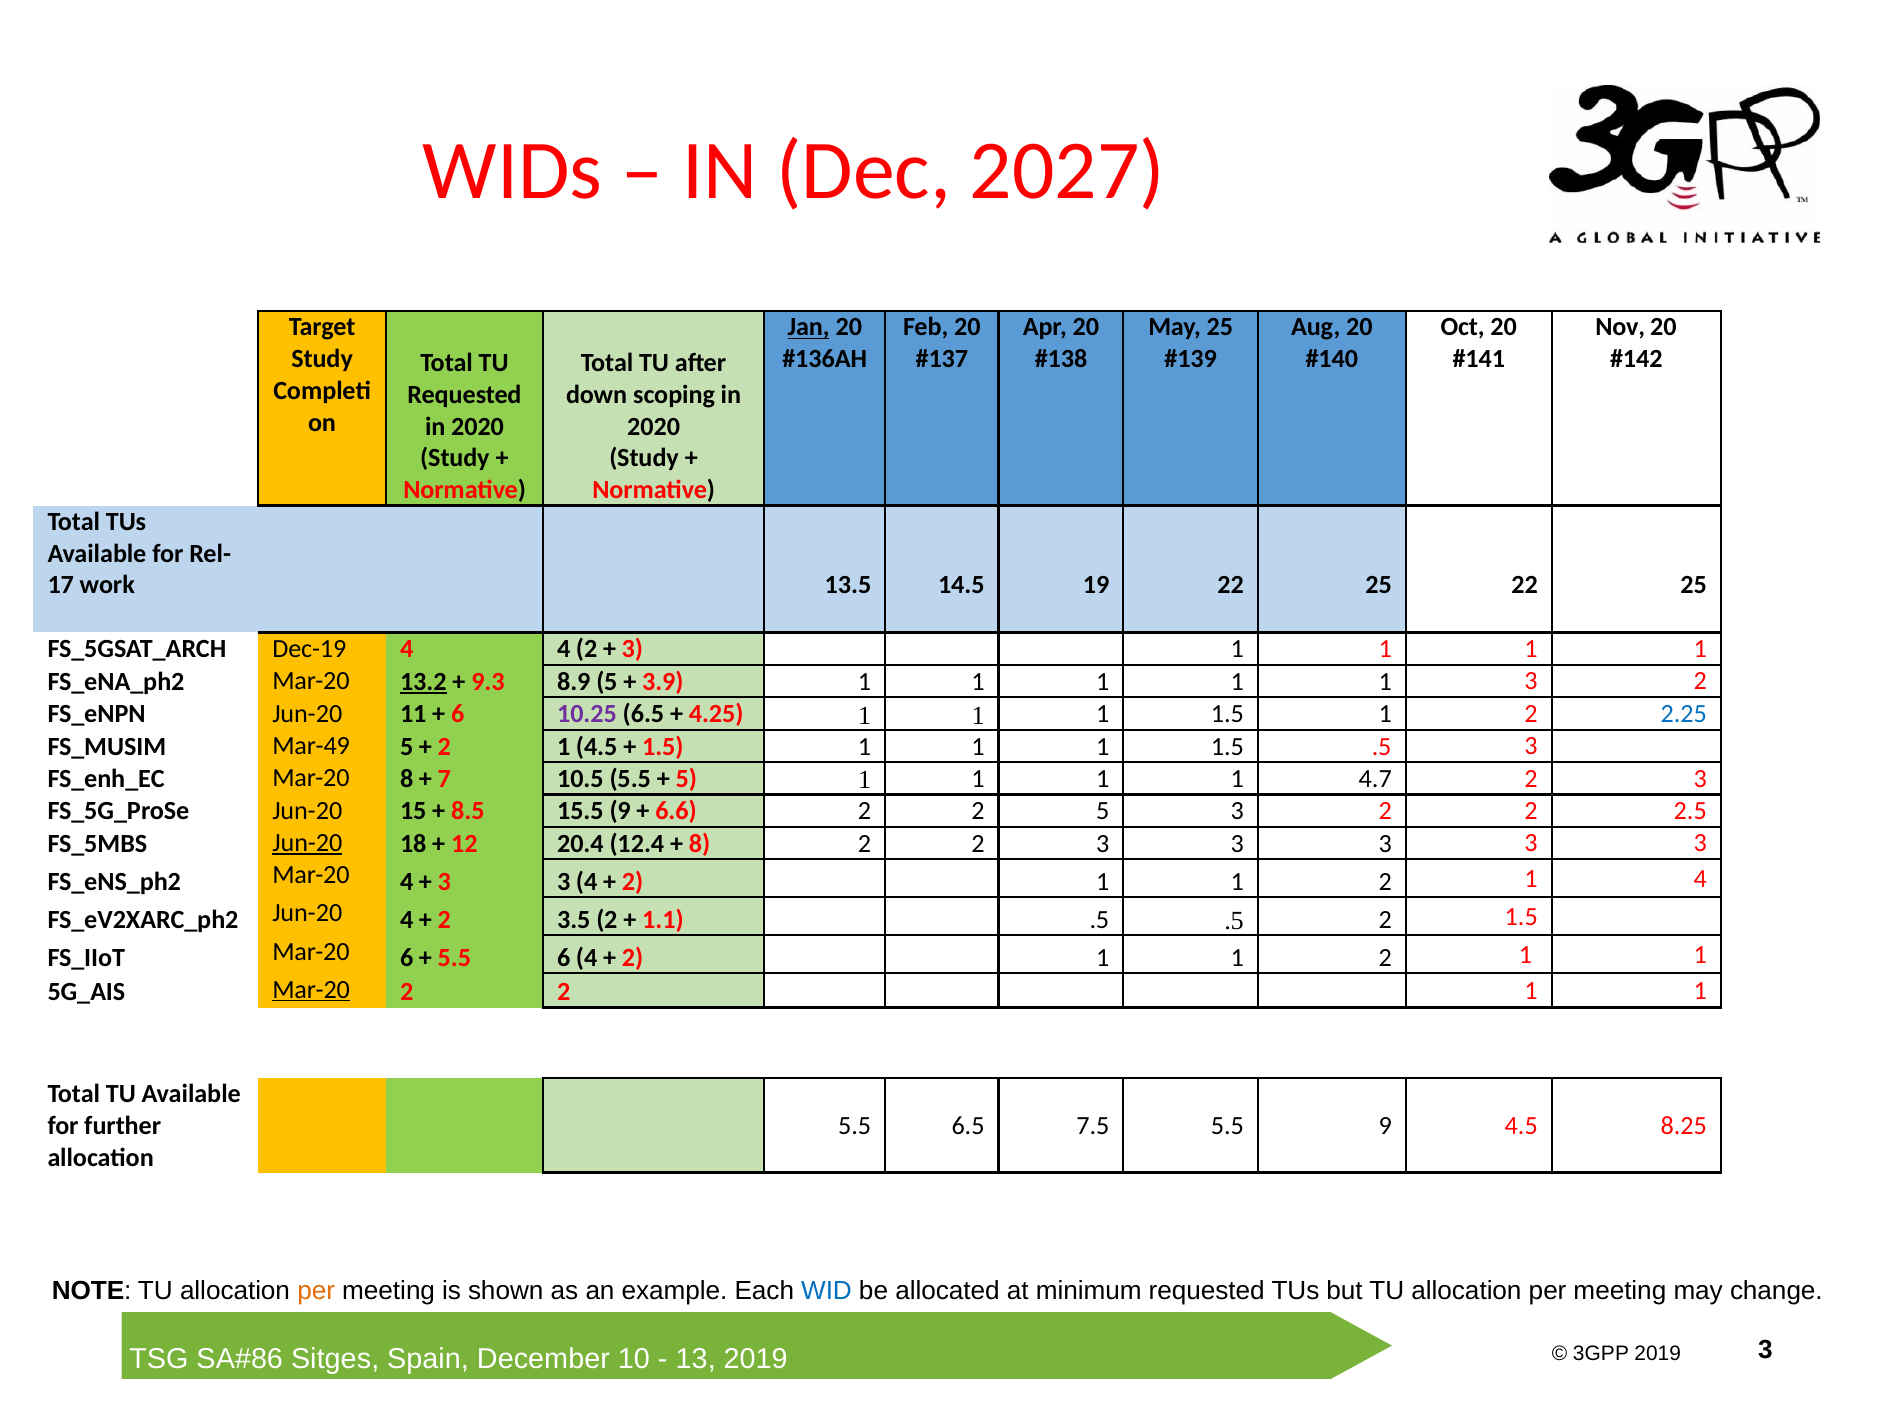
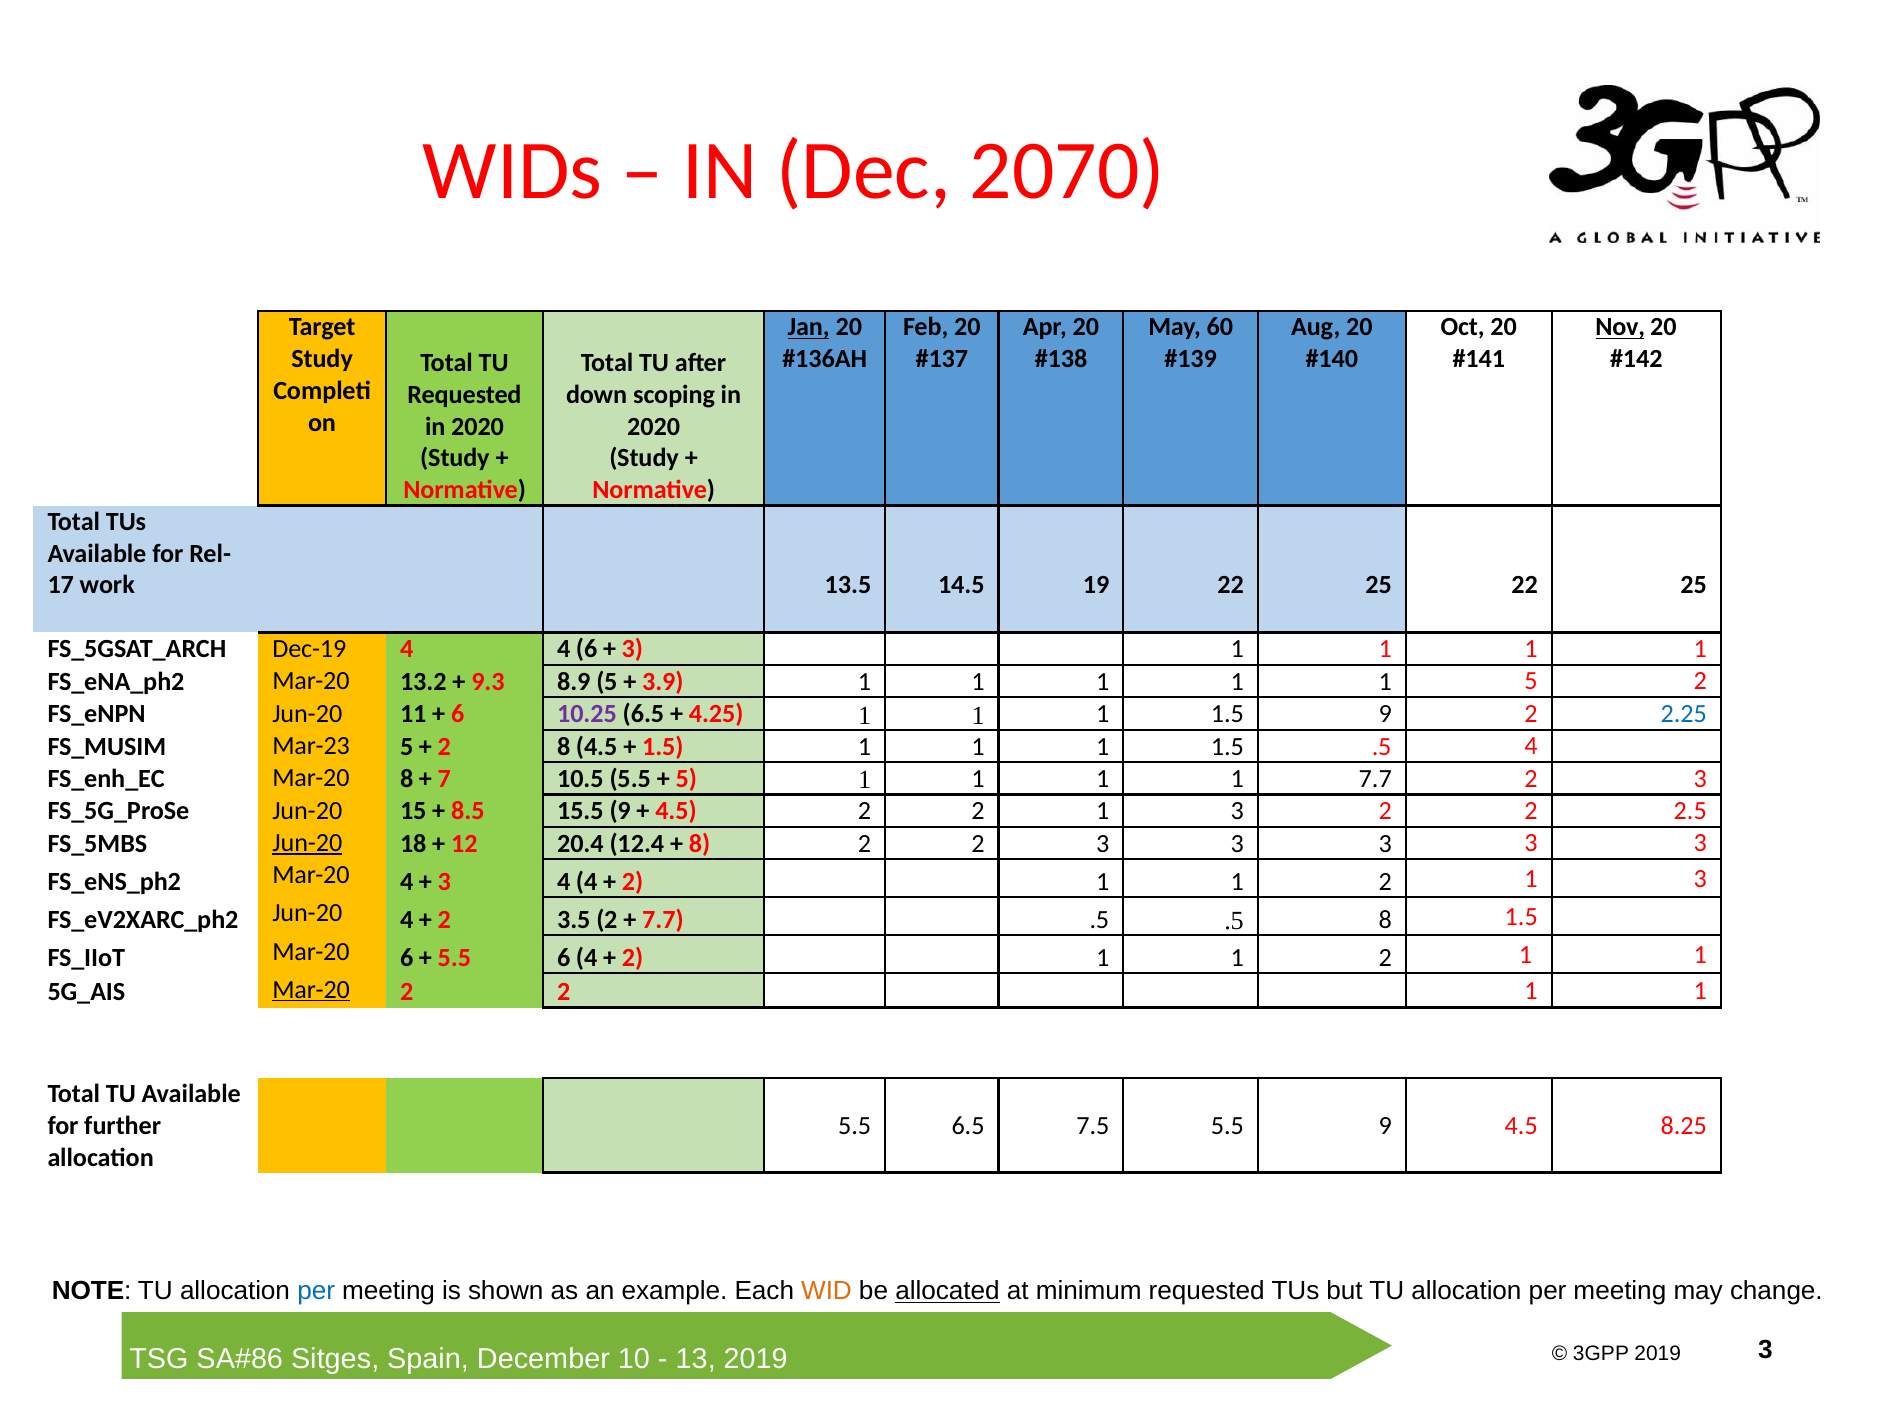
2027: 2027 -> 2070
May 25: 25 -> 60
Nov underline: none -> present
4 2: 2 -> 6
13.2 underline: present -> none
1 3: 3 -> 5
1 1.5 1: 1 -> 9
Mar-49: Mar-49 -> Mar-23
1 at (564, 747): 1 -> 8
.5 3: 3 -> 4
1 4.7: 4.7 -> 7.7
6.6 at (676, 811): 6.6 -> 4.5
5 at (1103, 811): 5 -> 1
3 at (564, 882): 3 -> 4
1 2 1 4: 4 -> 3
1.1 at (663, 920): 1.1 -> 7.7
.5 2: 2 -> 8
per at (316, 1291) colour: orange -> blue
WID colour: blue -> orange
allocated underline: none -> present
